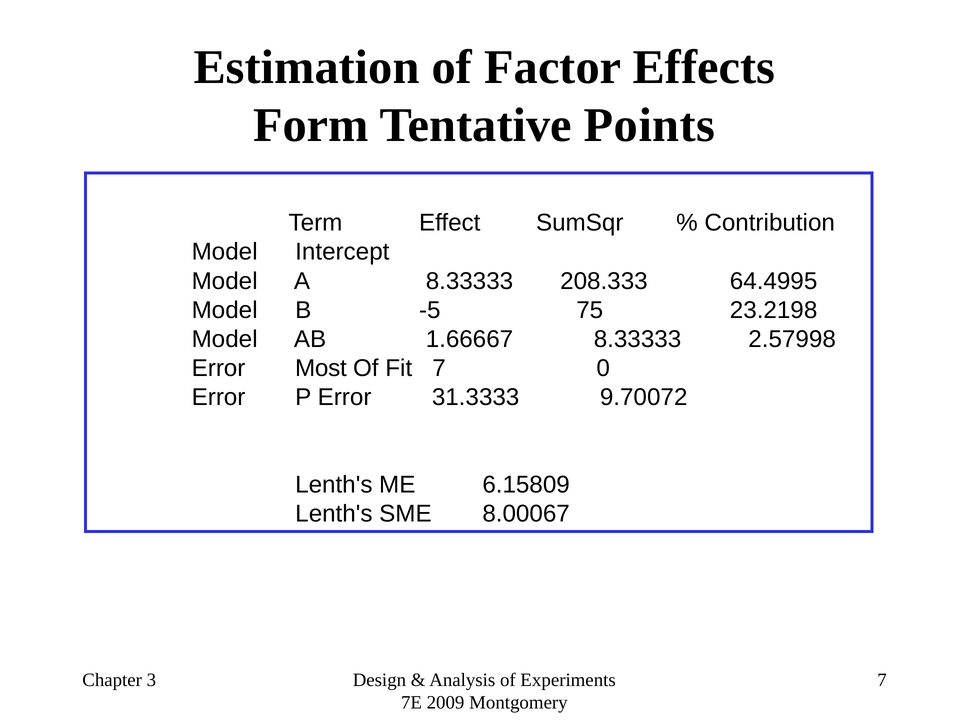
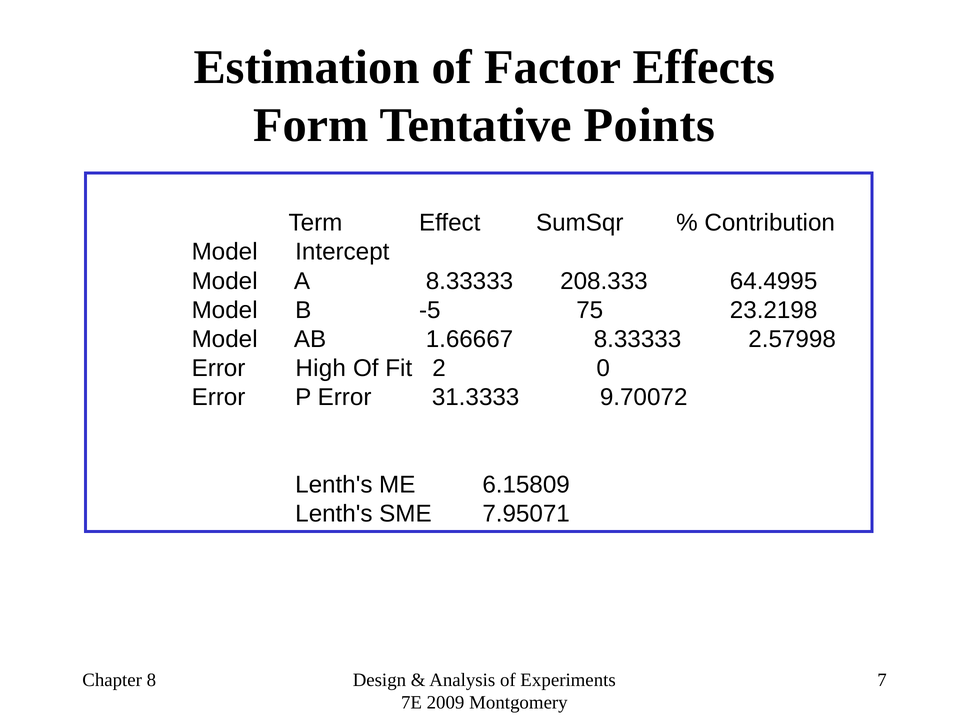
Most: Most -> High
Fit 7: 7 -> 2
8.00067: 8.00067 -> 7.95071
3: 3 -> 8
